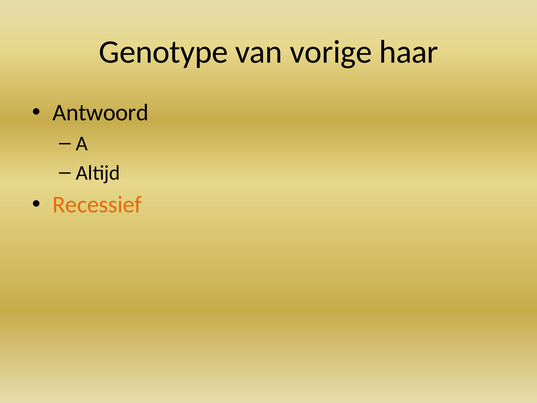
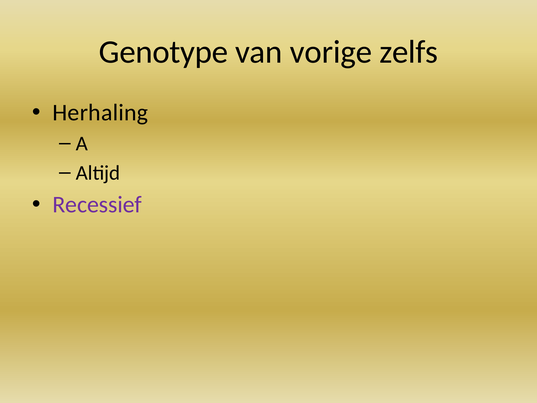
haar: haar -> zelfs
Antwoord: Antwoord -> Herhaling
Recessief colour: orange -> purple
